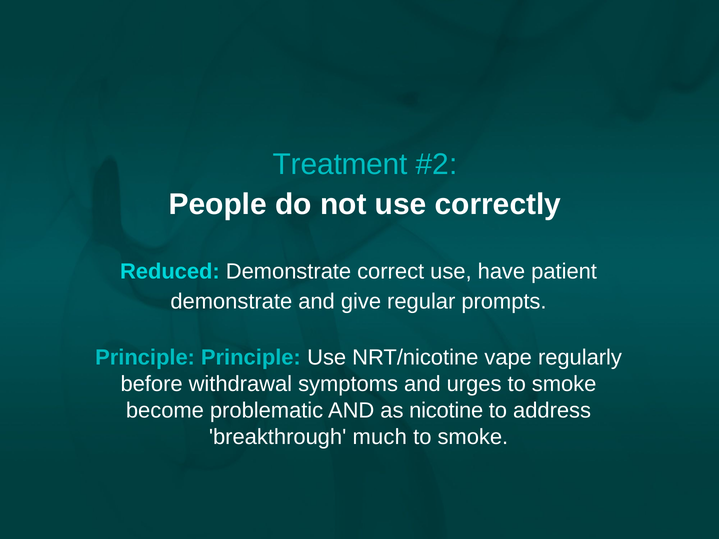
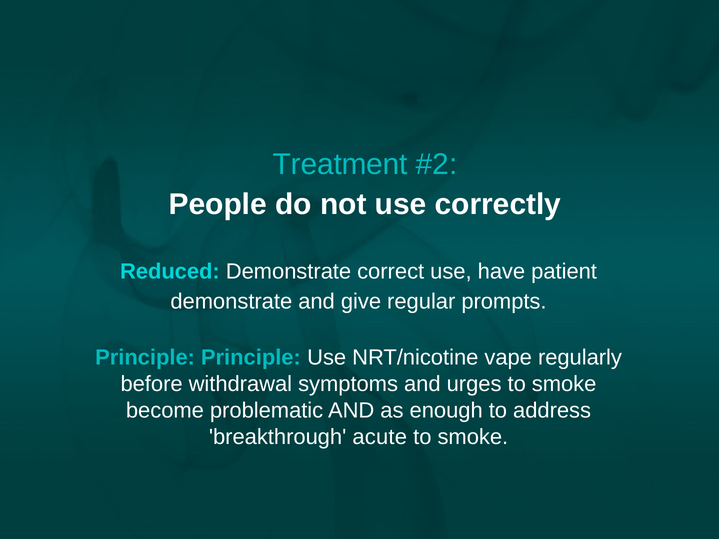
nicotine: nicotine -> enough
much: much -> acute
